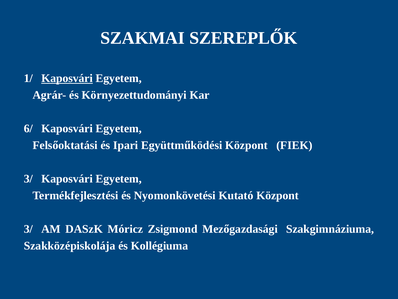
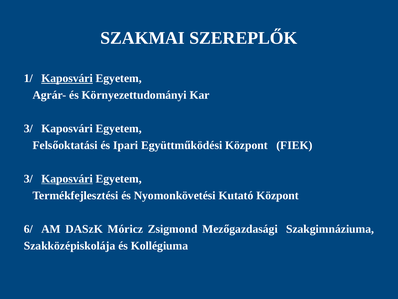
6/ at (28, 128): 6/ -> 3/
Kaposvári at (67, 178) underline: none -> present
3/ at (28, 229): 3/ -> 6/
